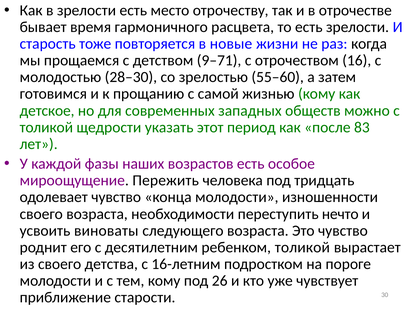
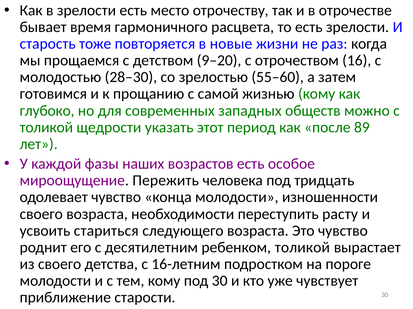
9–71: 9–71 -> 9–20
детское: детское -> глубоко
83: 83 -> 89
нечто: нечто -> расту
виноваты: виноваты -> стариться
под 26: 26 -> 30
